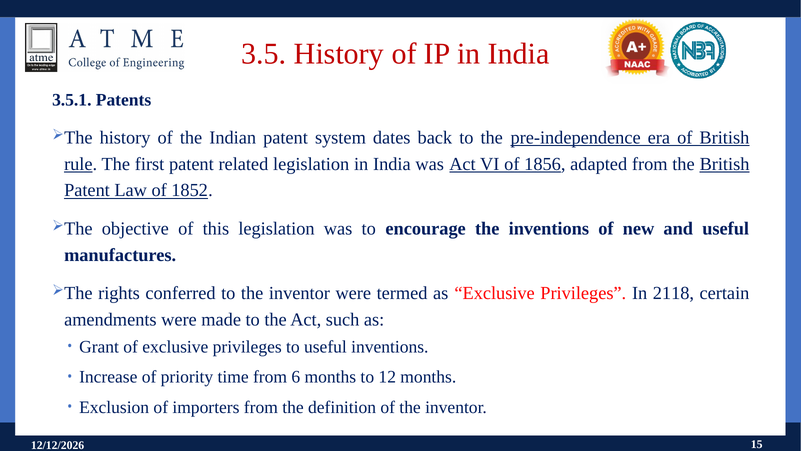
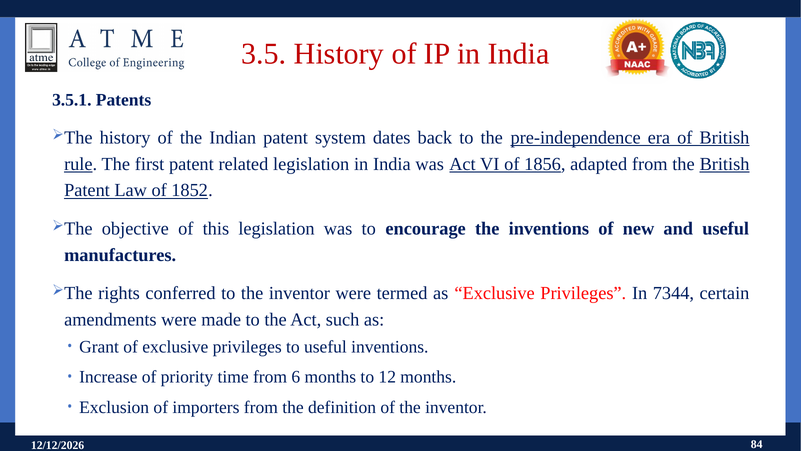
2118: 2118 -> 7344
15: 15 -> 84
